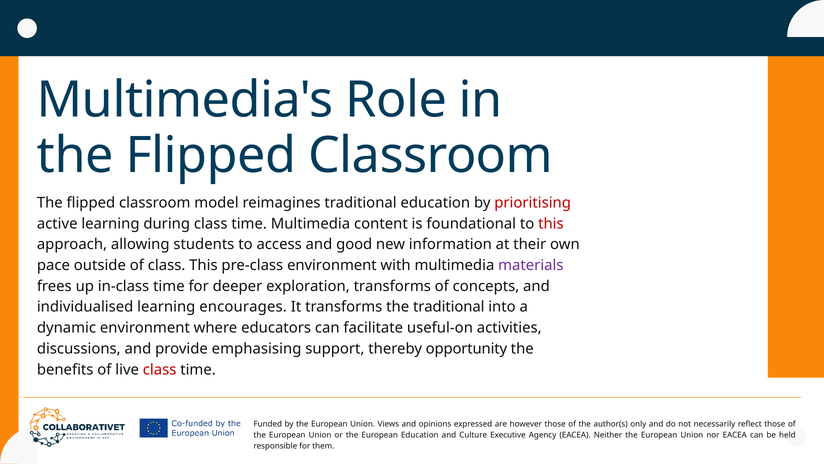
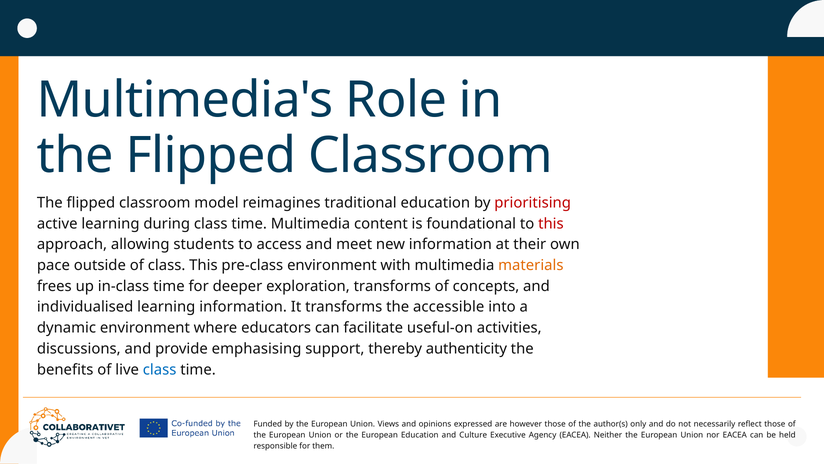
good: good -> meet
materials colour: purple -> orange
learning encourages: encourages -> information
the traditional: traditional -> accessible
opportunity: opportunity -> authenticity
class at (160, 369) colour: red -> blue
